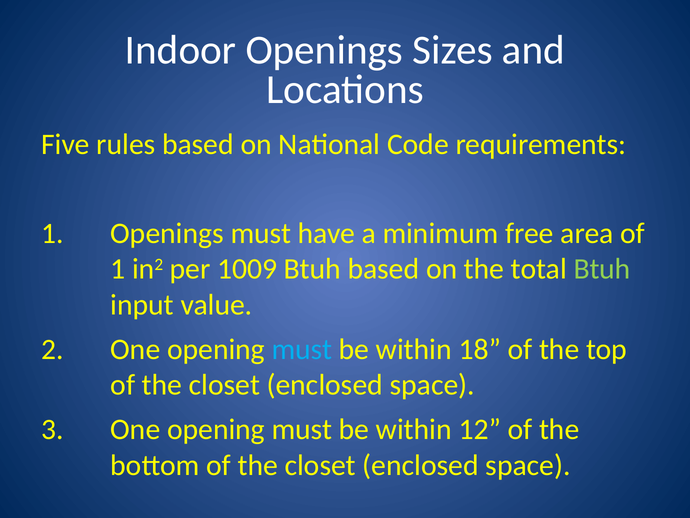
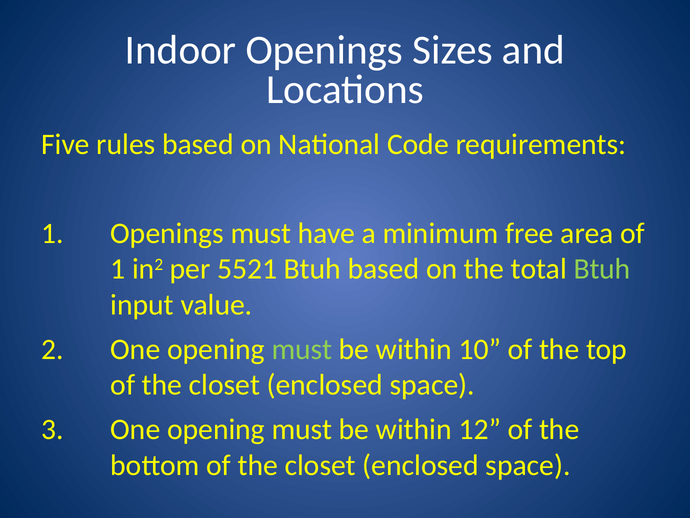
1009: 1009 -> 5521
must at (302, 349) colour: light blue -> light green
18: 18 -> 10
